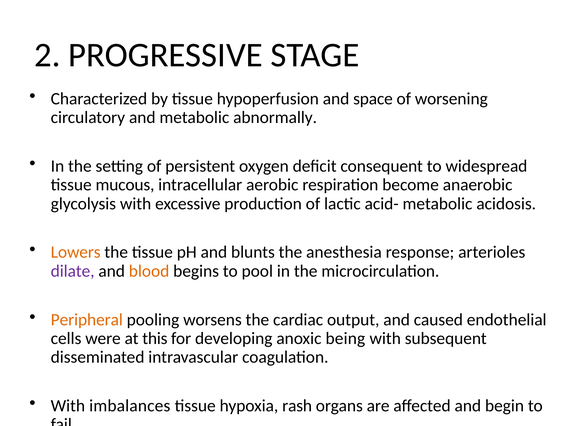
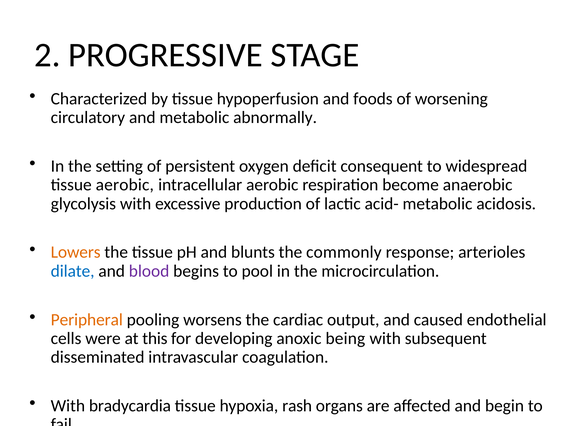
space: space -> foods
tissue mucous: mucous -> aerobic
anesthesia: anesthesia -> commonly
dilate colour: purple -> blue
blood colour: orange -> purple
imbalances: imbalances -> bradycardia
